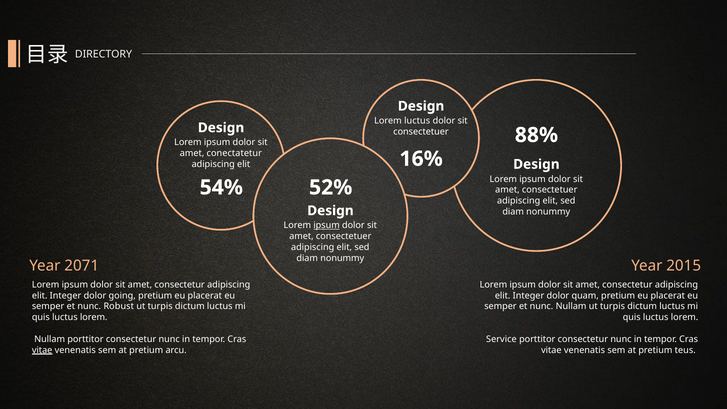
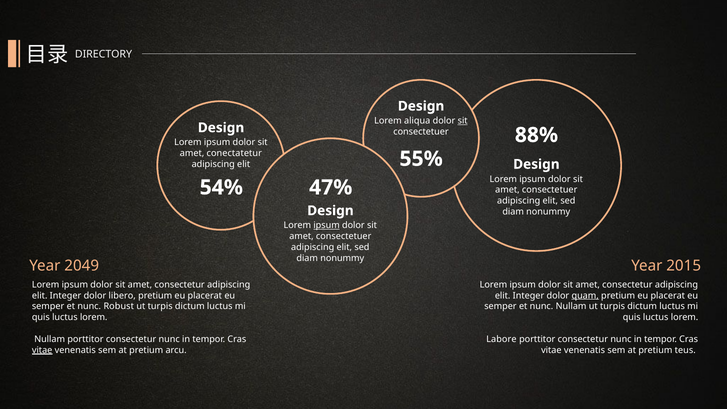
Lorem luctus: luctus -> aliqua
sit at (463, 121) underline: none -> present
16%: 16% -> 55%
52%: 52% -> 47%
2071: 2071 -> 2049
going: going -> libero
quam underline: none -> present
Service: Service -> Labore
